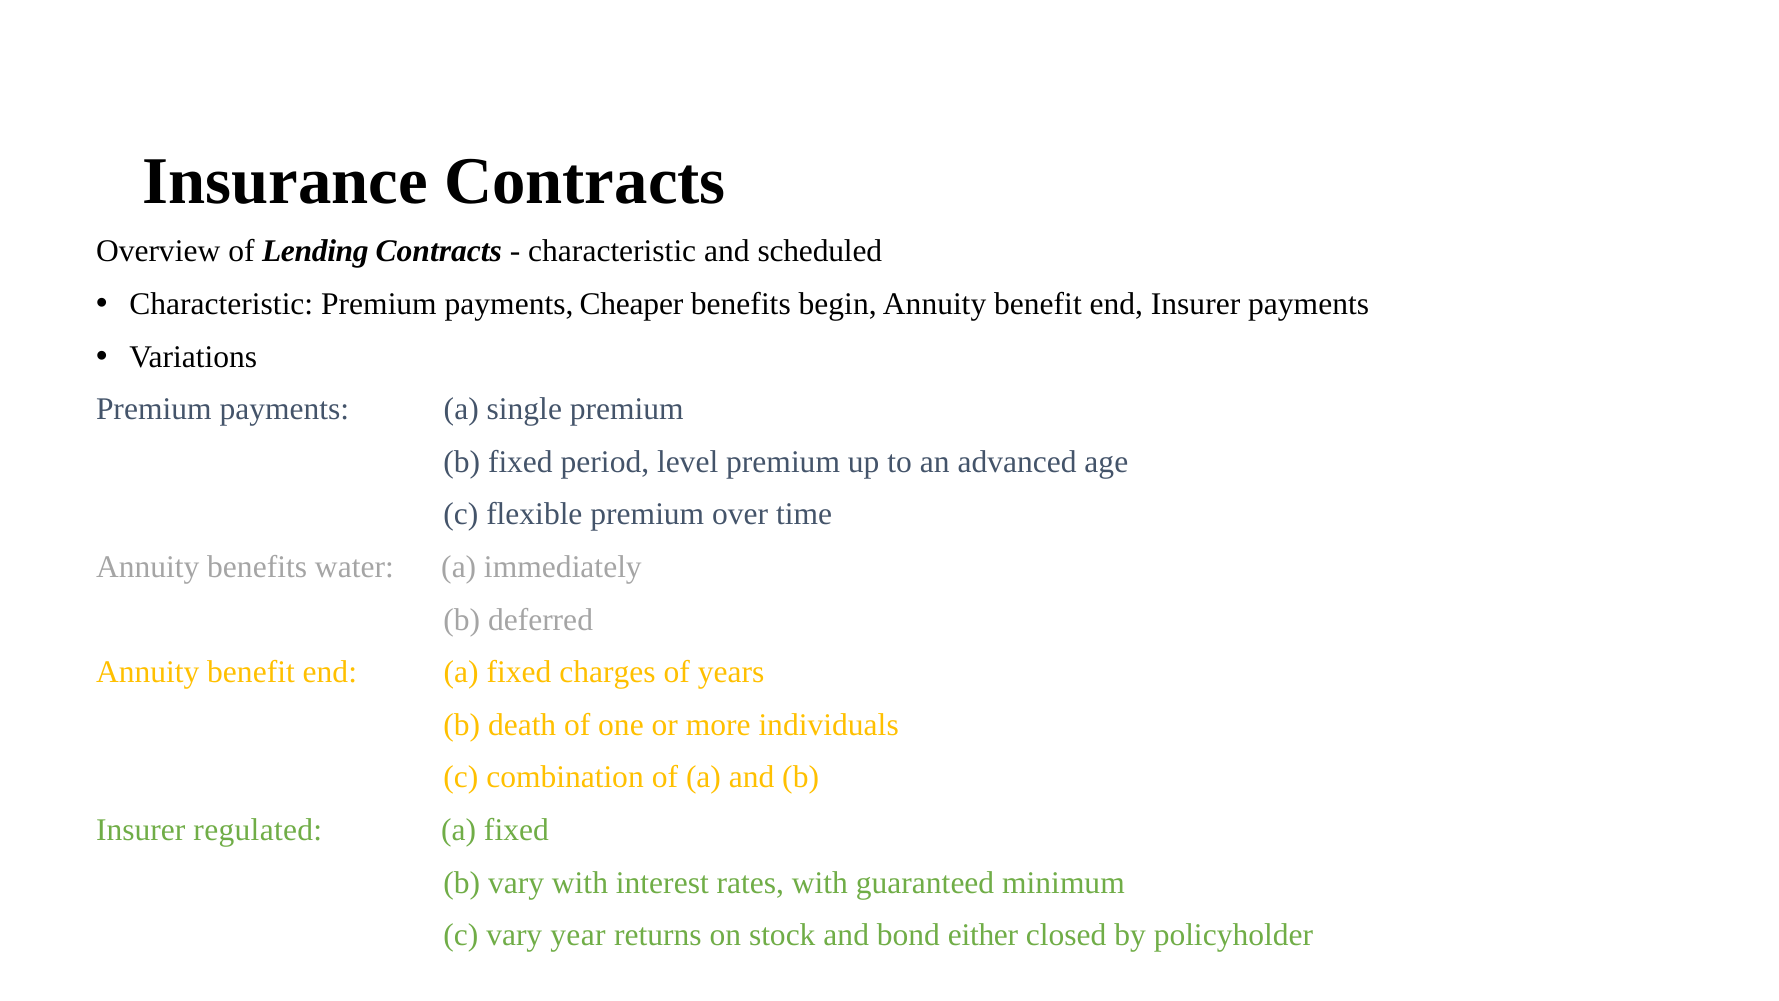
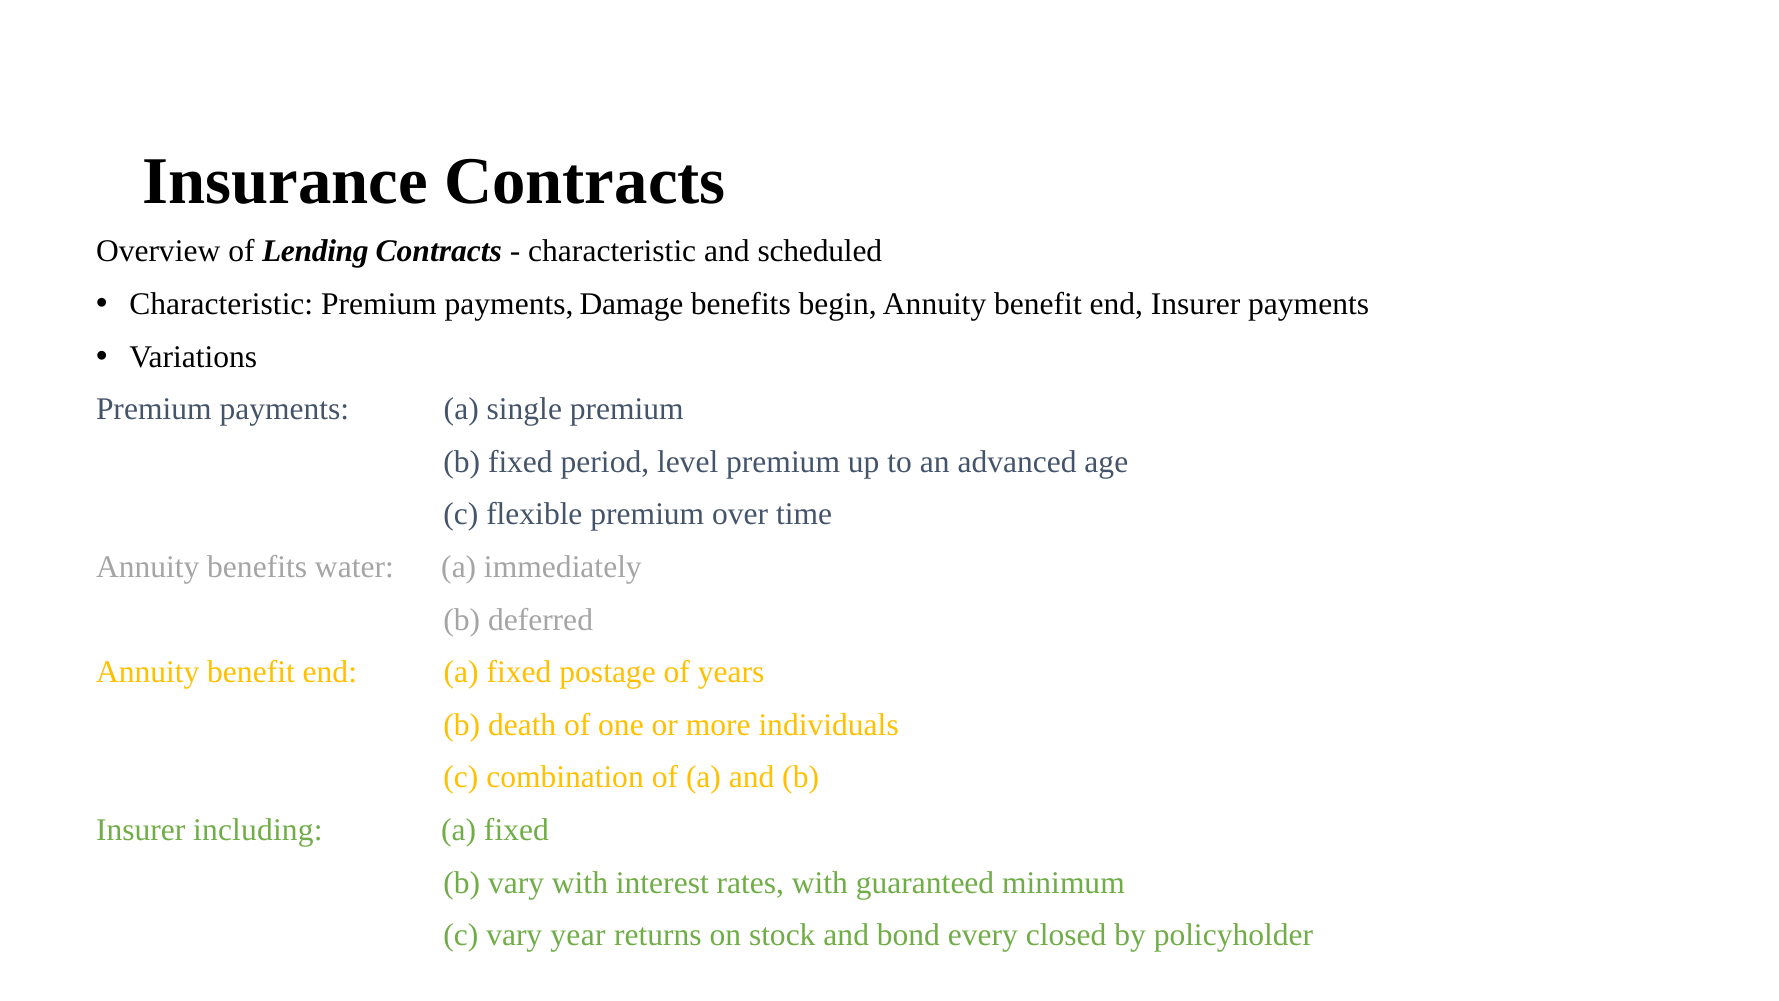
Cheaper: Cheaper -> Damage
charges: charges -> postage
regulated: regulated -> including
either: either -> every
